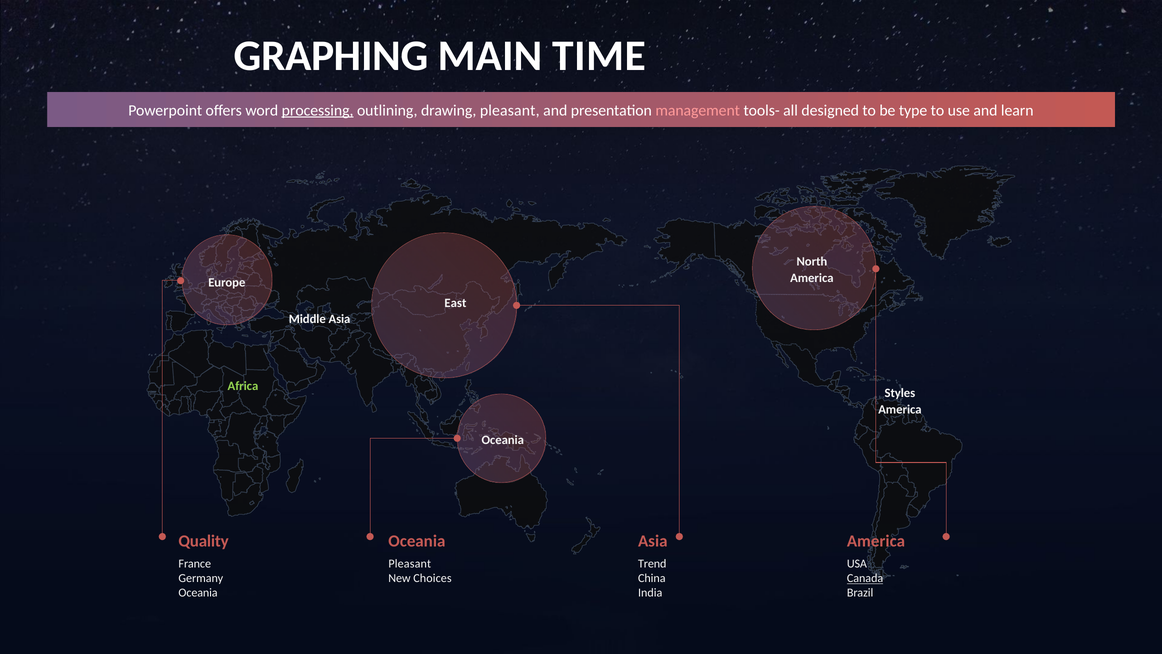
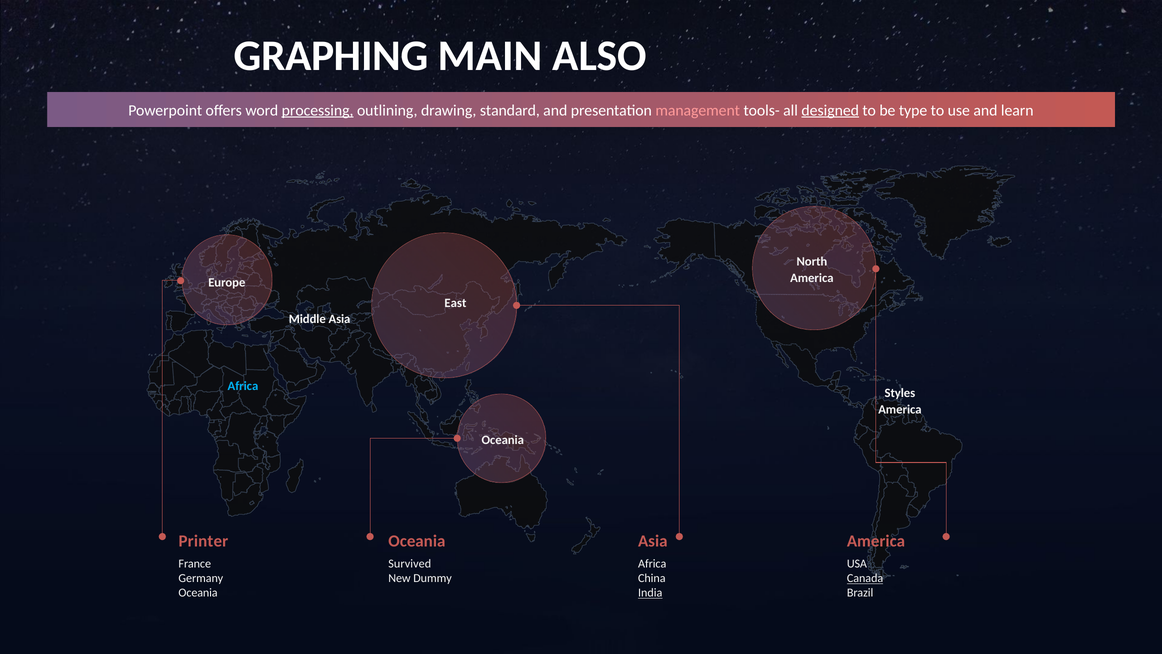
TIME: TIME -> ALSO
drawing pleasant: pleasant -> standard
designed underline: none -> present
Africa at (243, 386) colour: light green -> light blue
Quality: Quality -> Printer
Pleasant at (410, 564): Pleasant -> Survived
Trend at (652, 564): Trend -> Africa
Choices: Choices -> Dummy
India underline: none -> present
